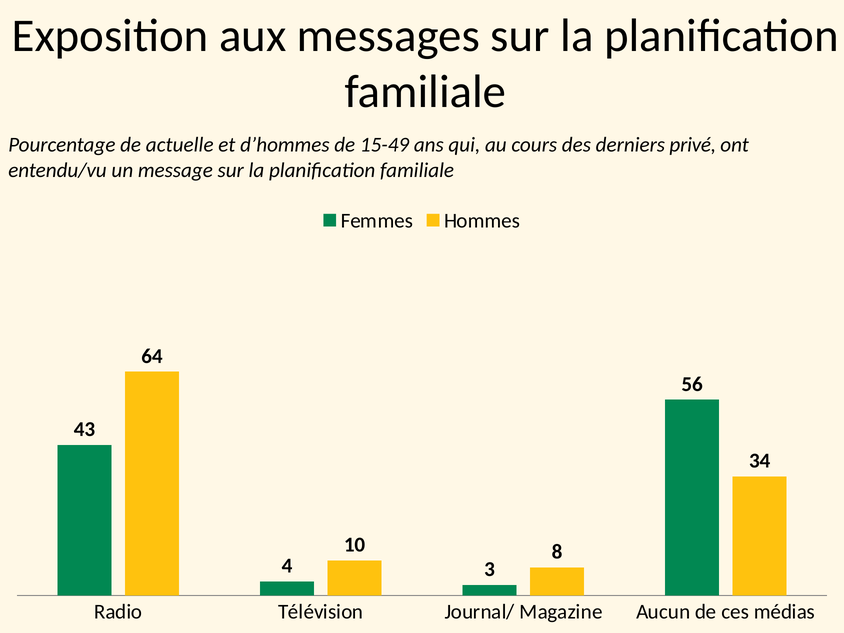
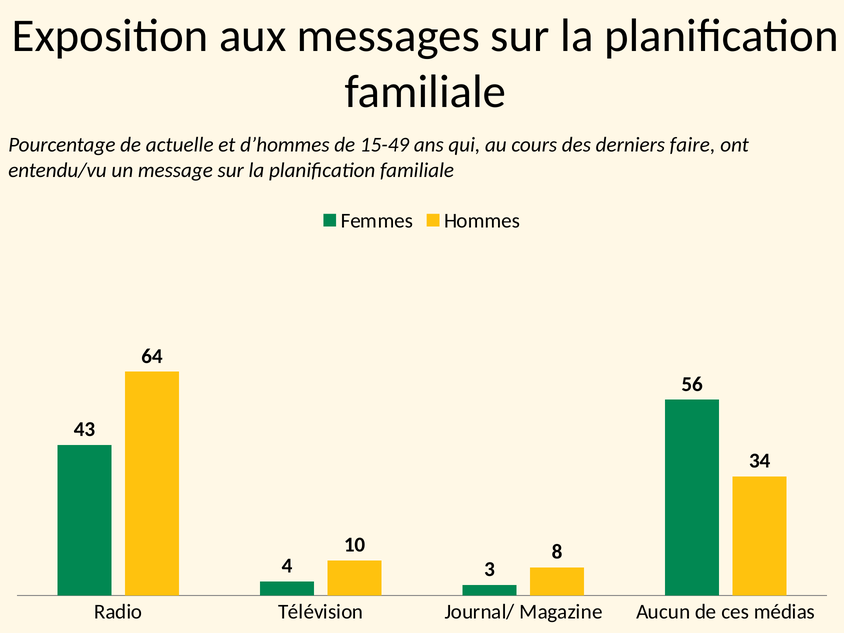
privé: privé -> faire
